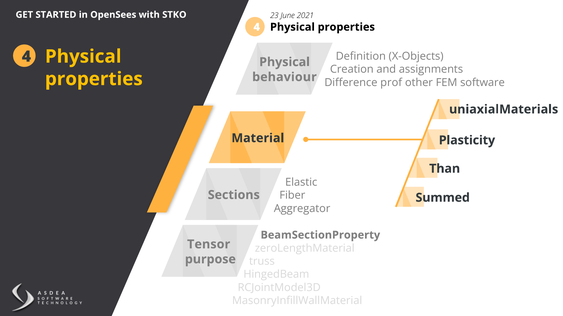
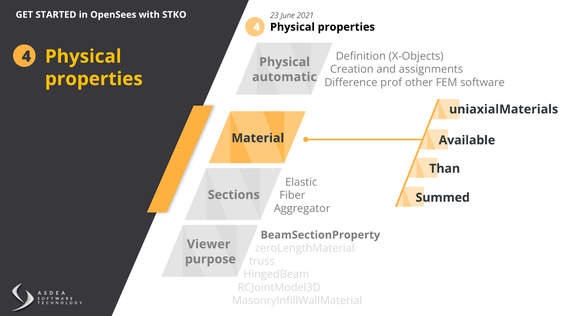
behaviour: behaviour -> automatic
Plasticity: Plasticity -> Available
Tensor: Tensor -> Viewer
